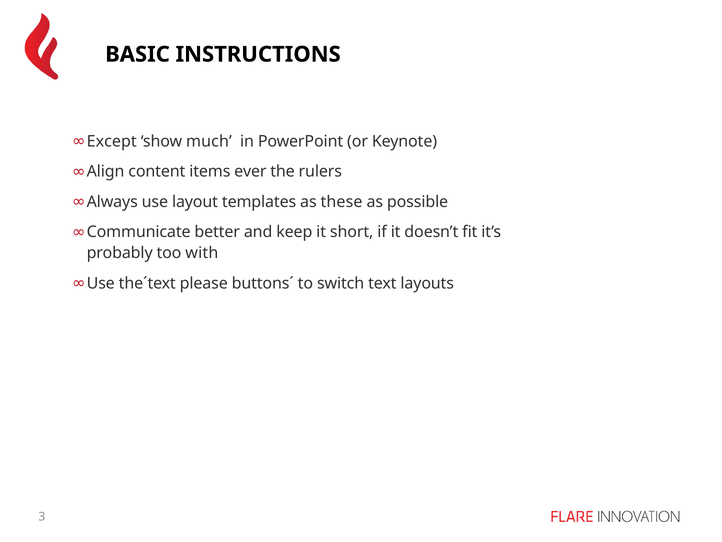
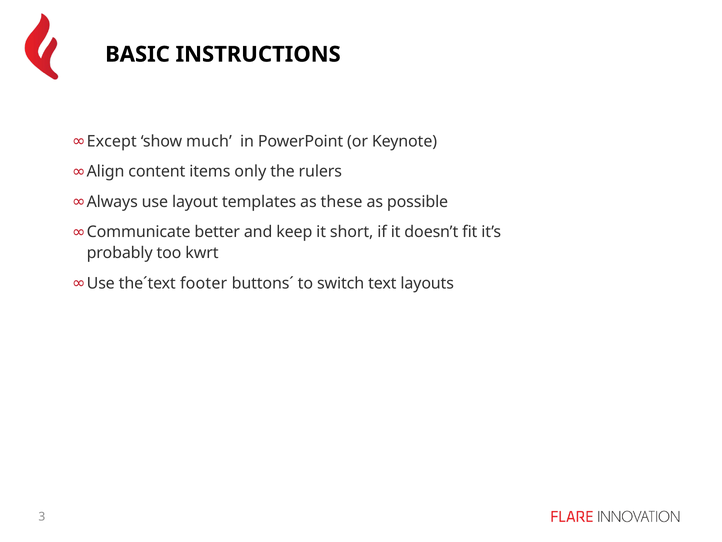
ever: ever -> only
with: with -> kwrt
please: please -> footer
